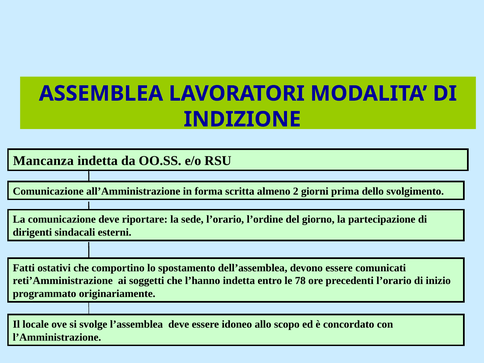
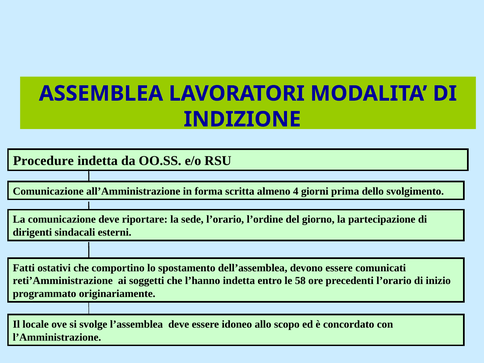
Mancanza: Mancanza -> Procedure
2: 2 -> 4
78: 78 -> 58
